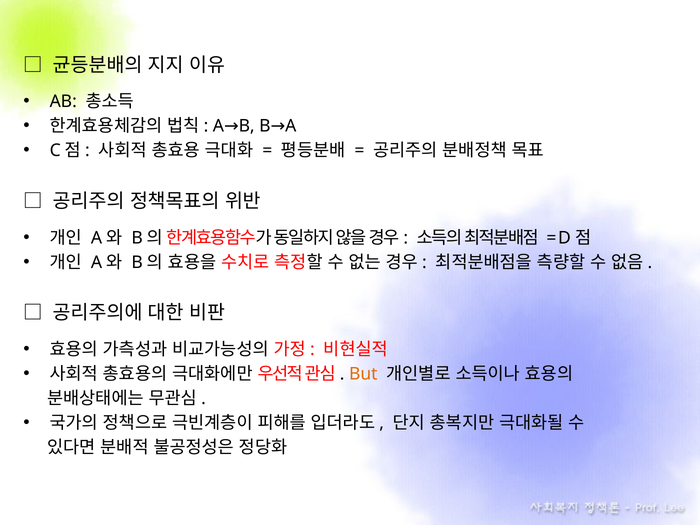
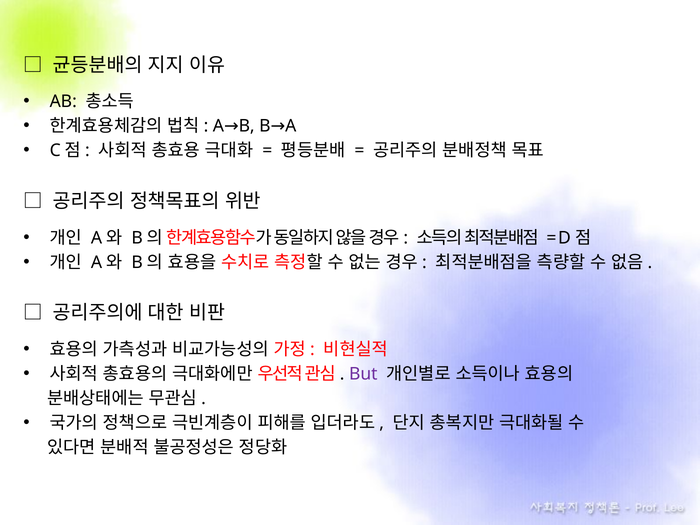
But colour: orange -> purple
